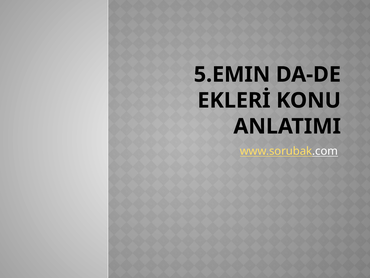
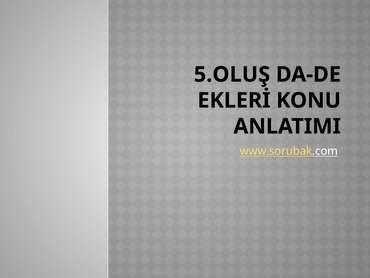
5.EMIN: 5.EMIN -> 5.OLUŞ
